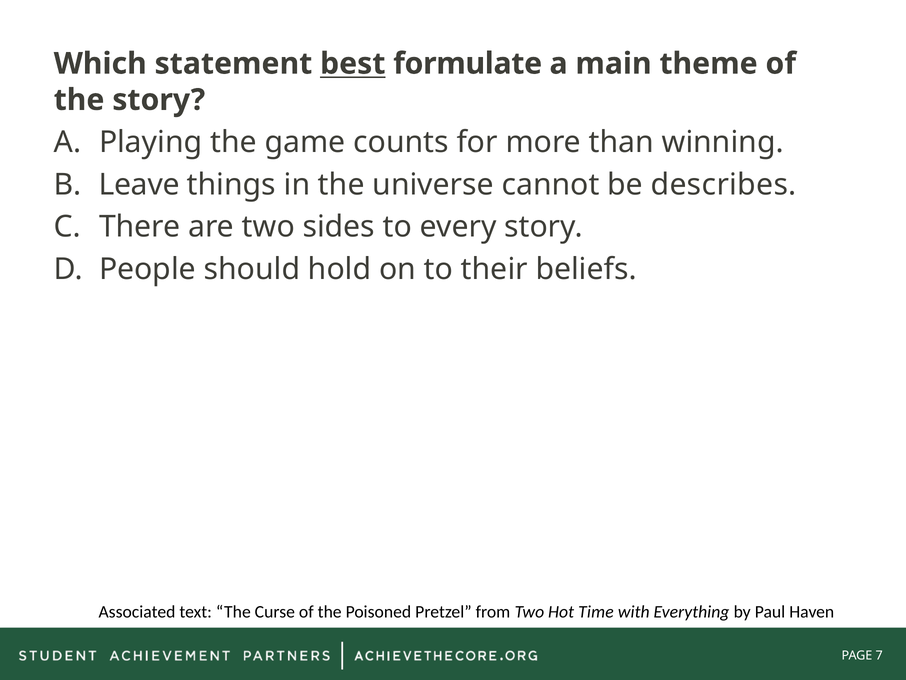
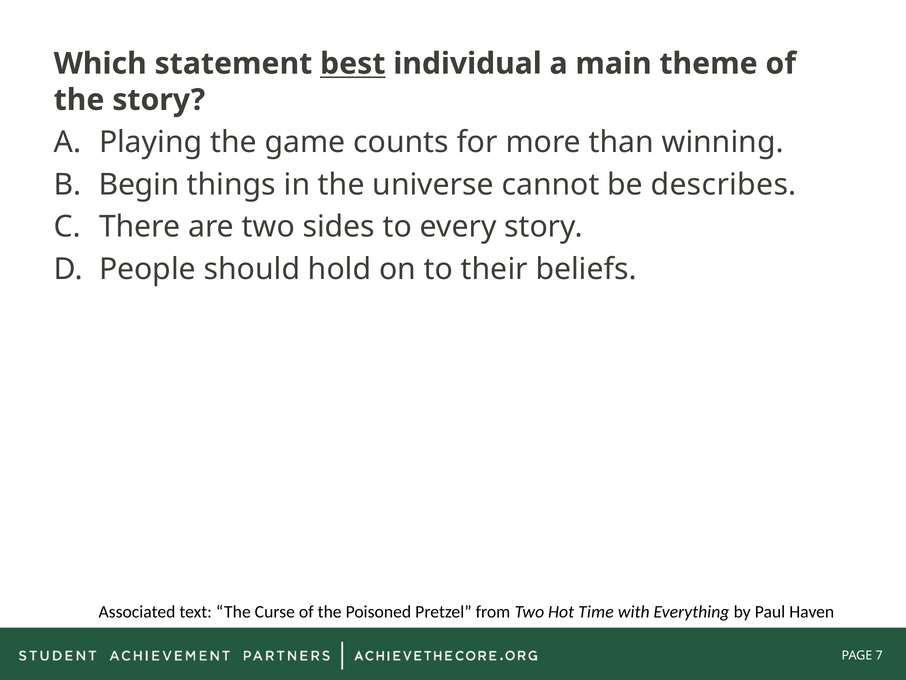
formulate: formulate -> individual
Leave: Leave -> Begin
